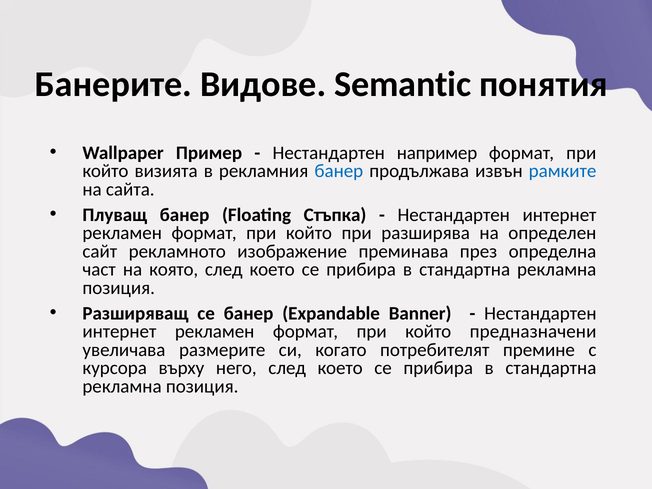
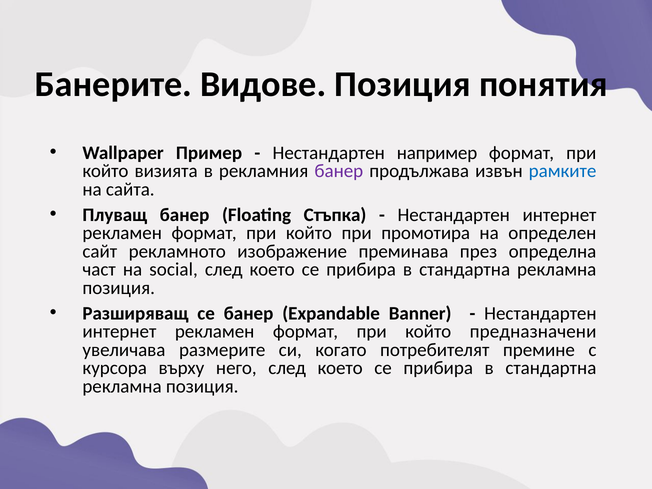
Видове Semantic: Semantic -> Позиция
банер at (339, 171) colour: blue -> purple
разширява: разширява -> промотира
която: която -> social
